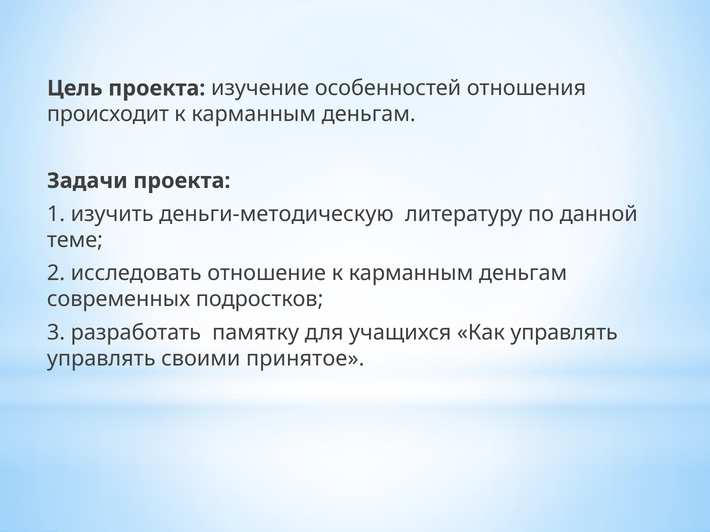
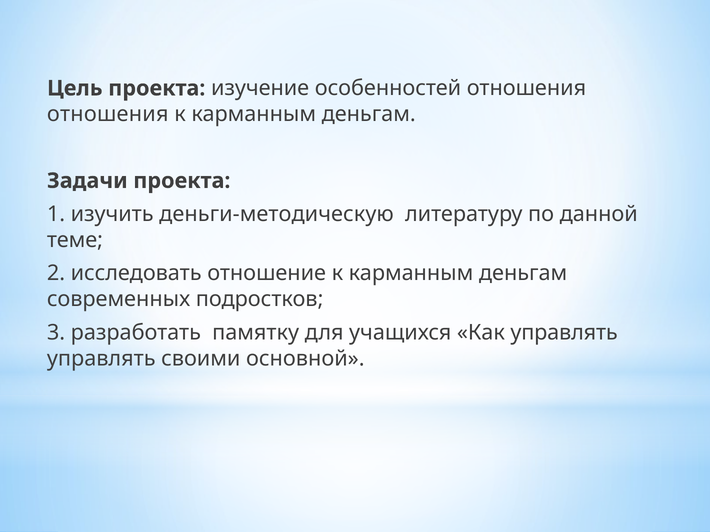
происходит at (108, 114): происходит -> отношения
принятое: принятое -> основной
